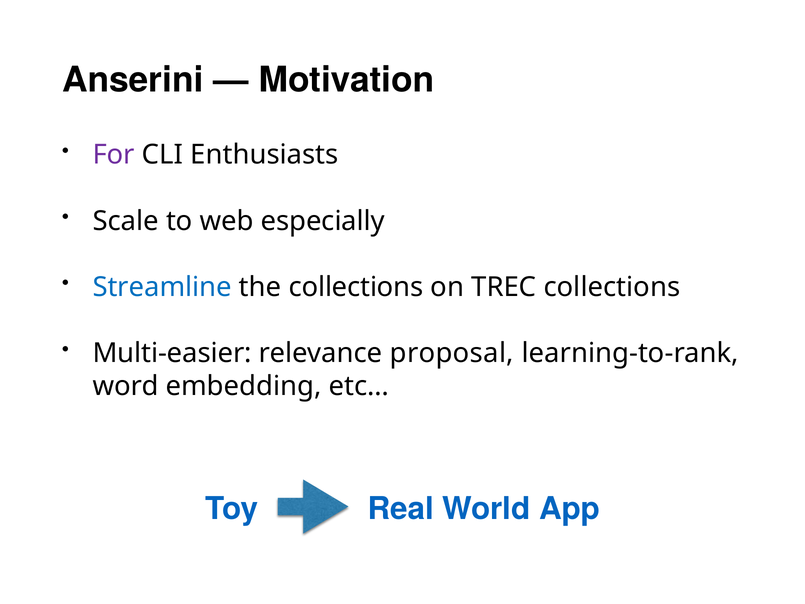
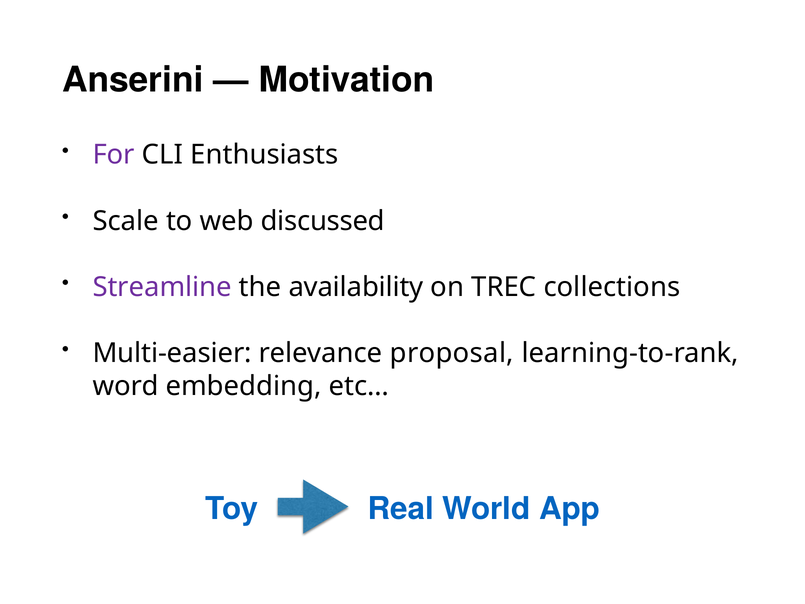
especially: especially -> discussed
Streamline colour: blue -> purple
the collections: collections -> availability
